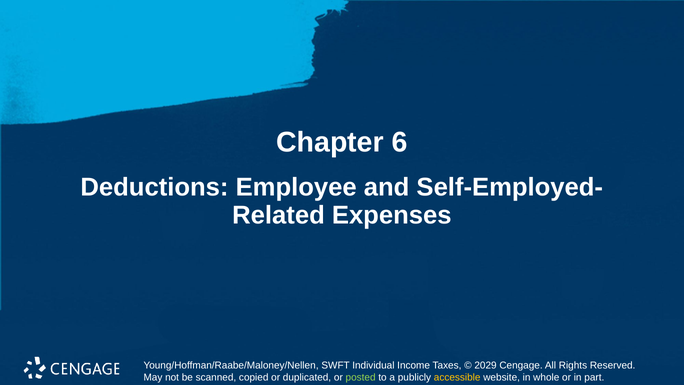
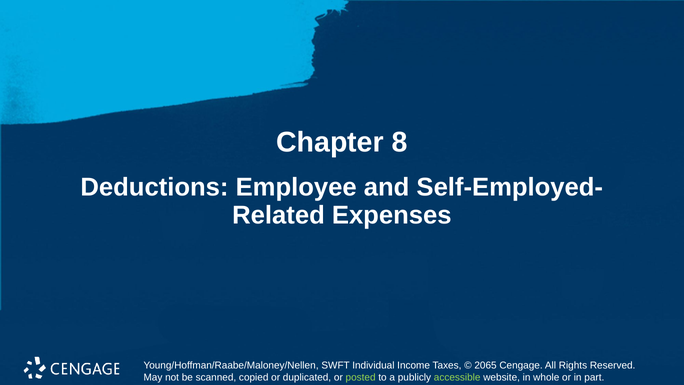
6: 6 -> 8
2029: 2029 -> 2065
accessible colour: yellow -> light green
